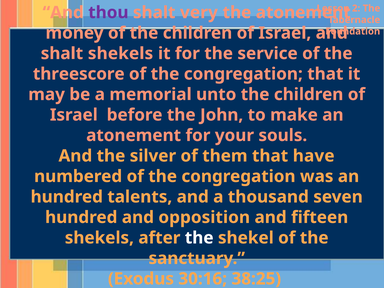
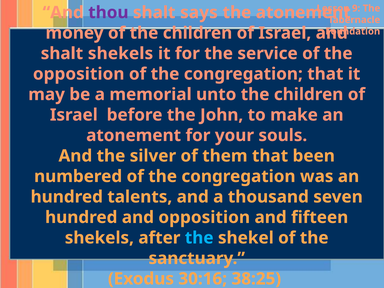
2: 2 -> 9
very: very -> says
threescore at (79, 74): threescore -> opposition
have: have -> been
the at (199, 238) colour: white -> light blue
